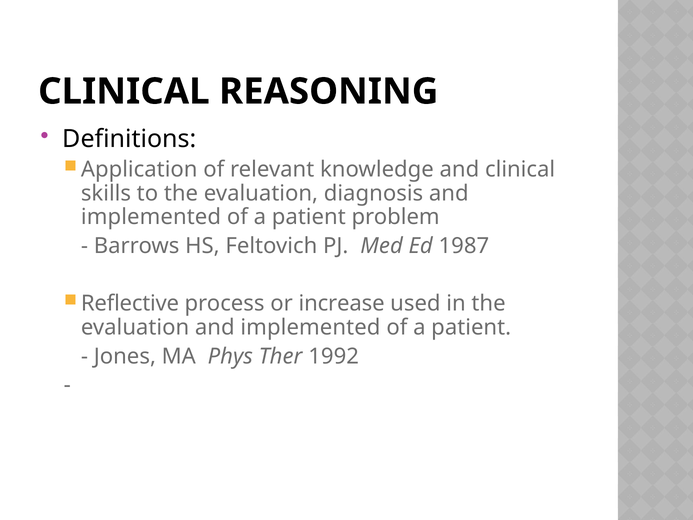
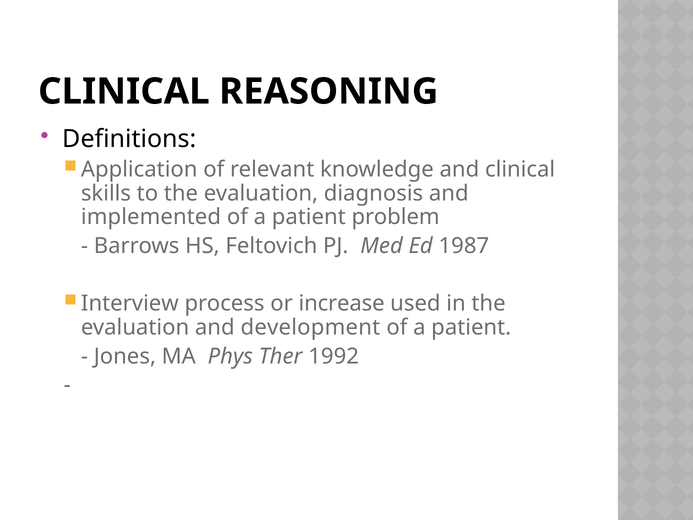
Reflective: Reflective -> Interview
evaluation and implemented: implemented -> development
